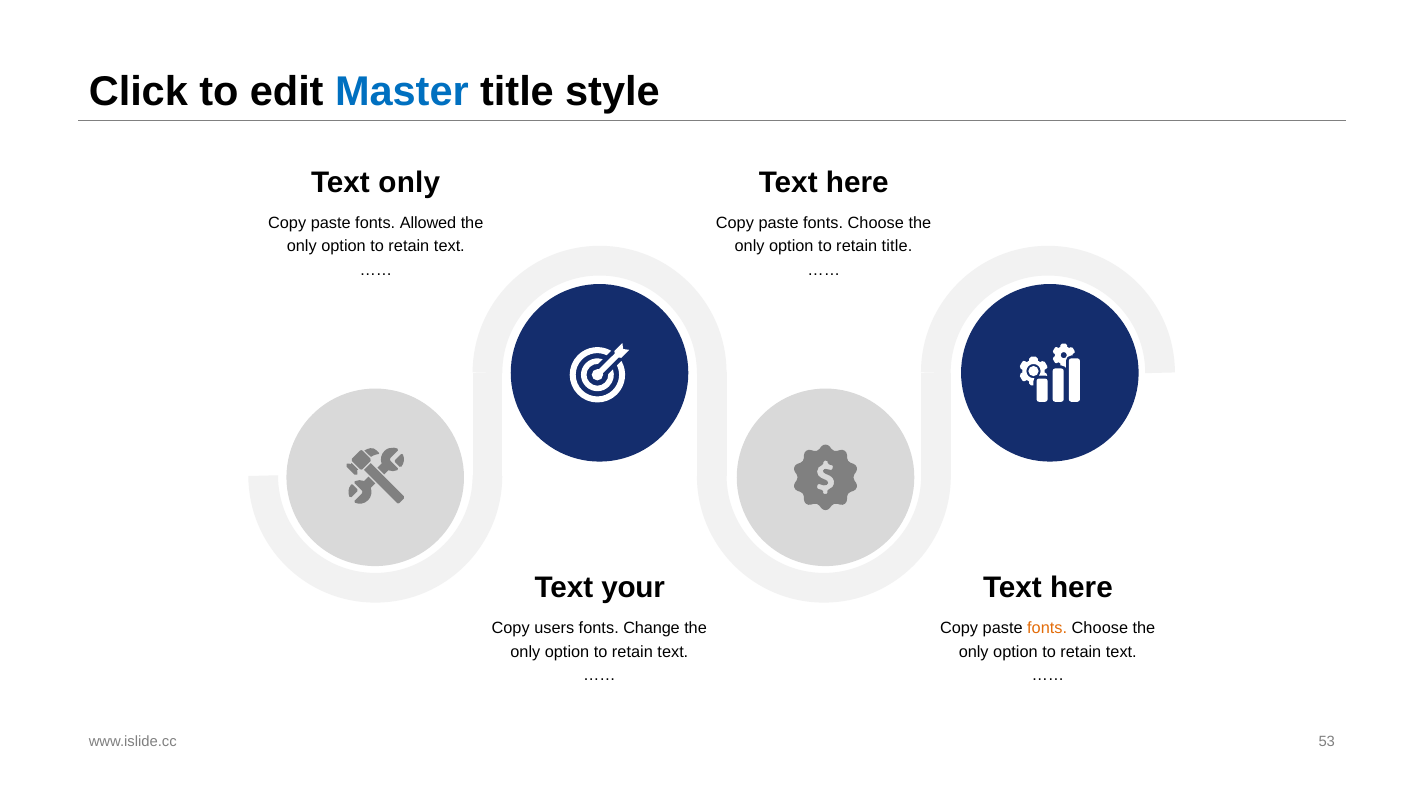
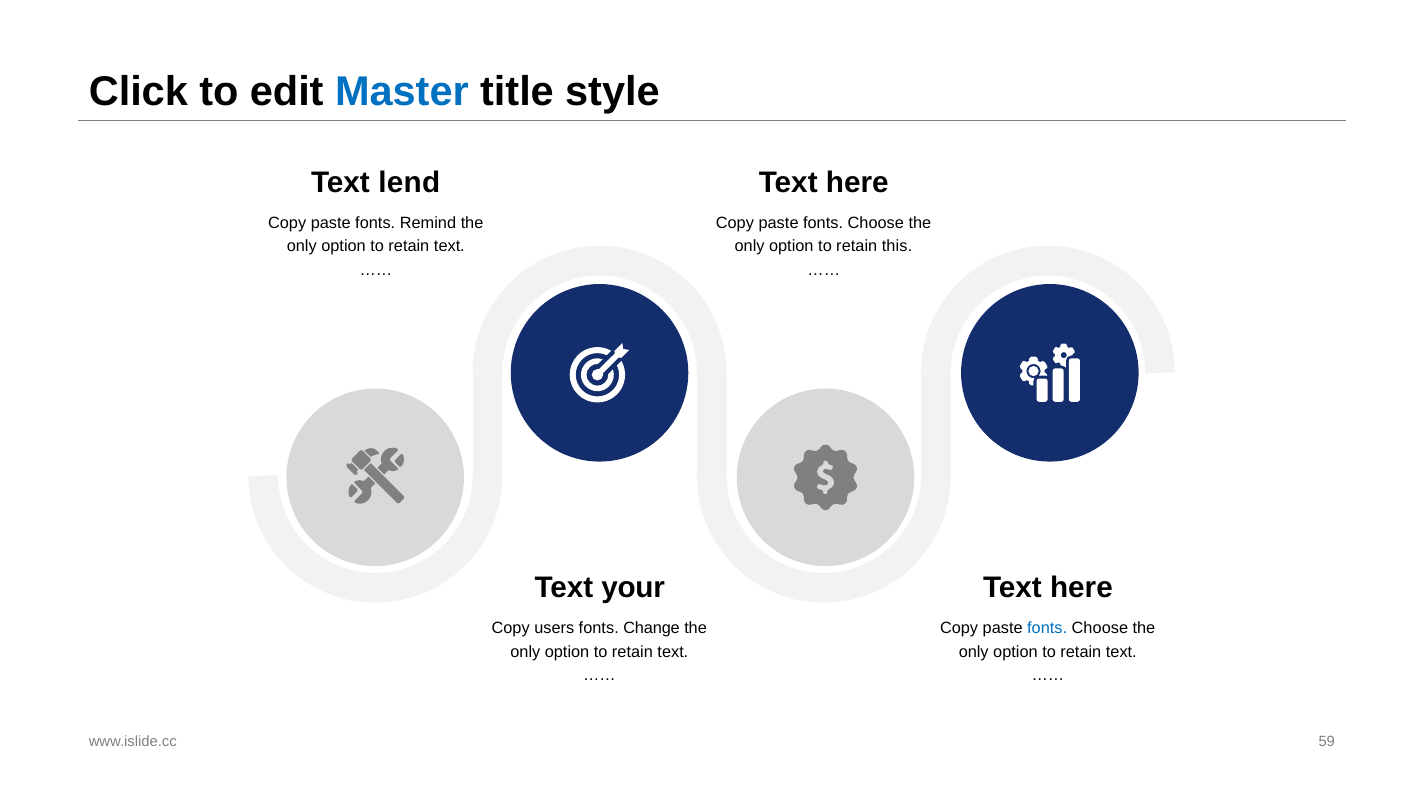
Text only: only -> lend
Allowed: Allowed -> Remind
retain title: title -> this
fonts at (1047, 628) colour: orange -> blue
53: 53 -> 59
